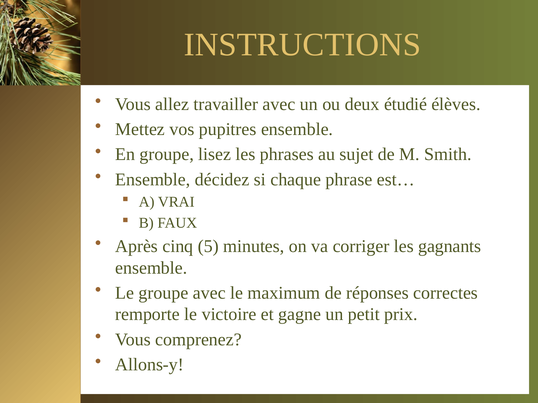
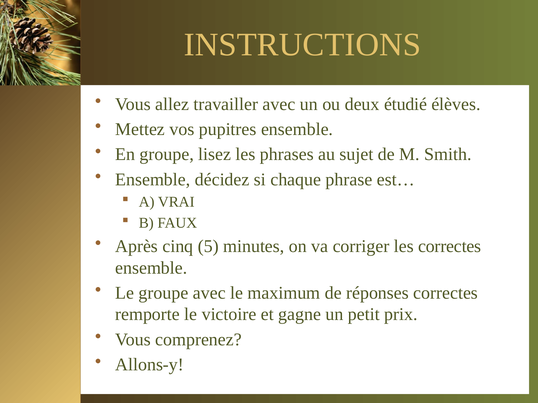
les gagnants: gagnants -> correctes
